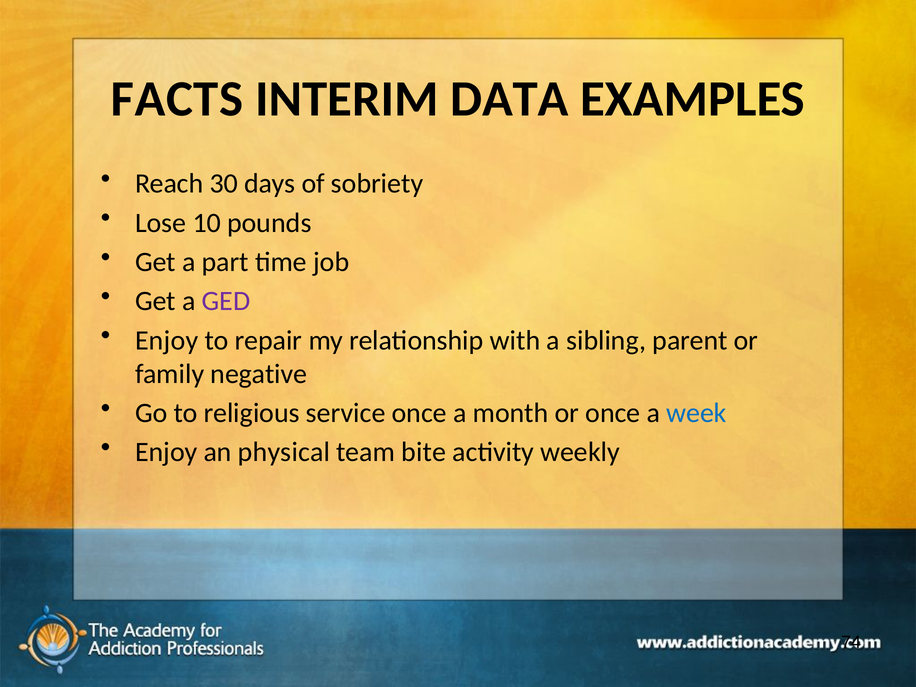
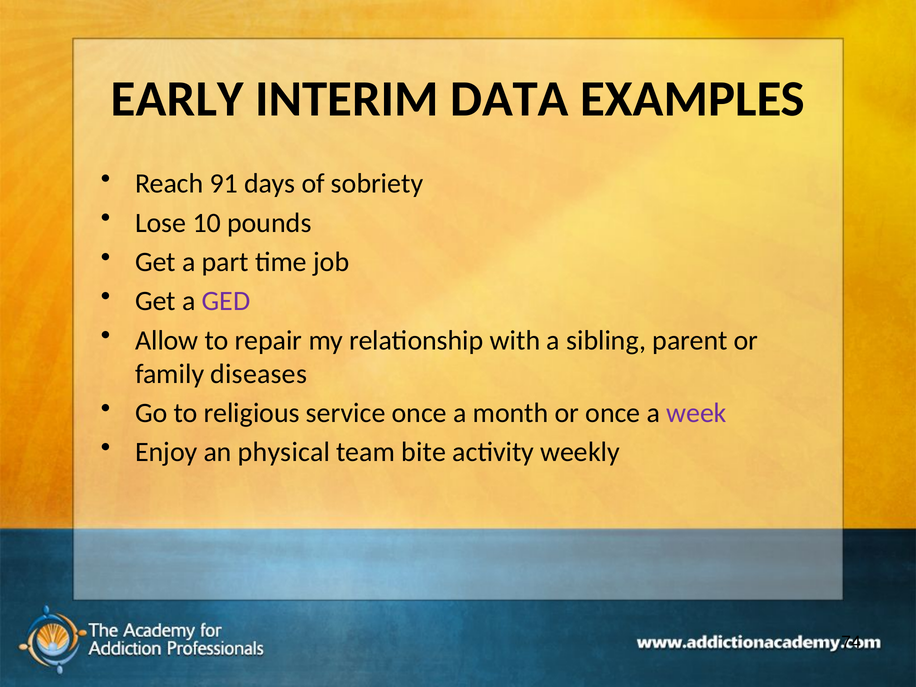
FACTS: FACTS -> EARLY
30: 30 -> 91
Enjoy at (167, 340): Enjoy -> Allow
negative: negative -> diseases
week colour: blue -> purple
